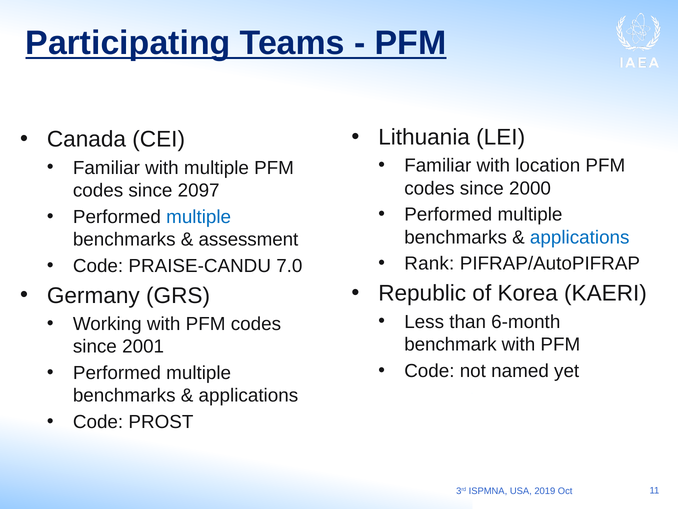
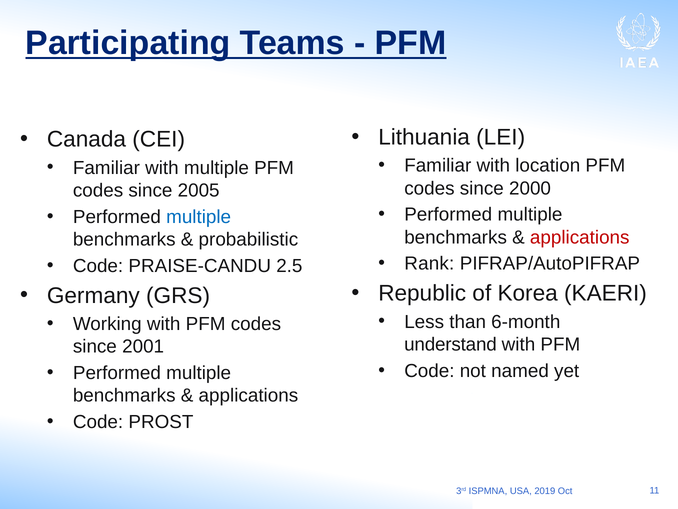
2097: 2097 -> 2005
applications at (580, 237) colour: blue -> red
assessment: assessment -> probabilistic
7.0: 7.0 -> 2.5
benchmark: benchmark -> understand
